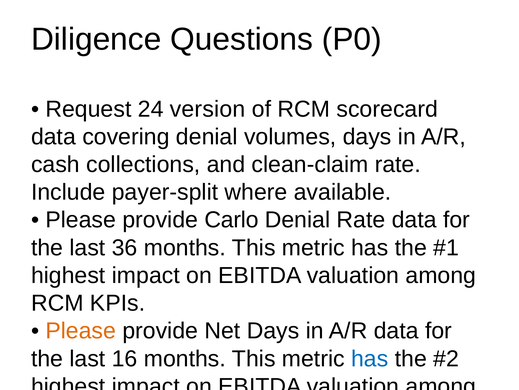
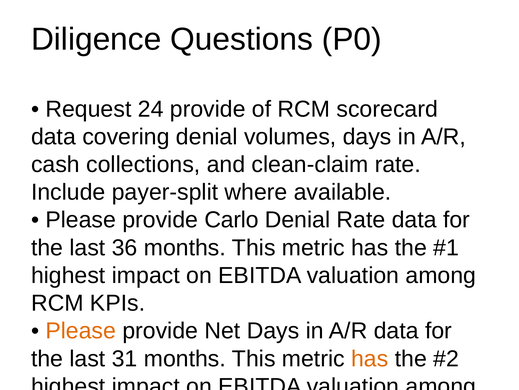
24 version: version -> provide
16: 16 -> 31
has at (370, 358) colour: blue -> orange
